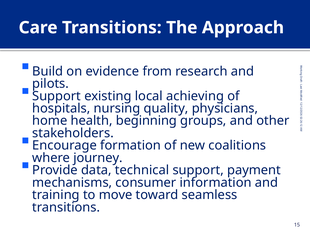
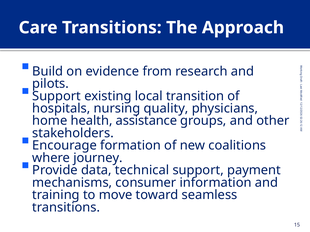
achieving: achieving -> transition
beginning: beginning -> assistance
